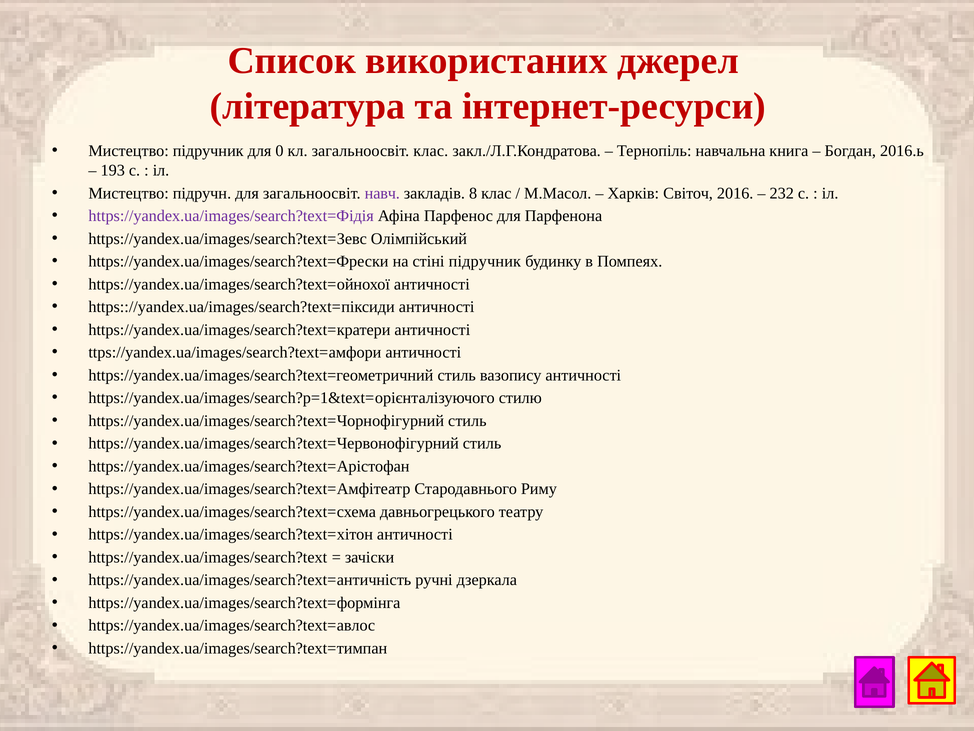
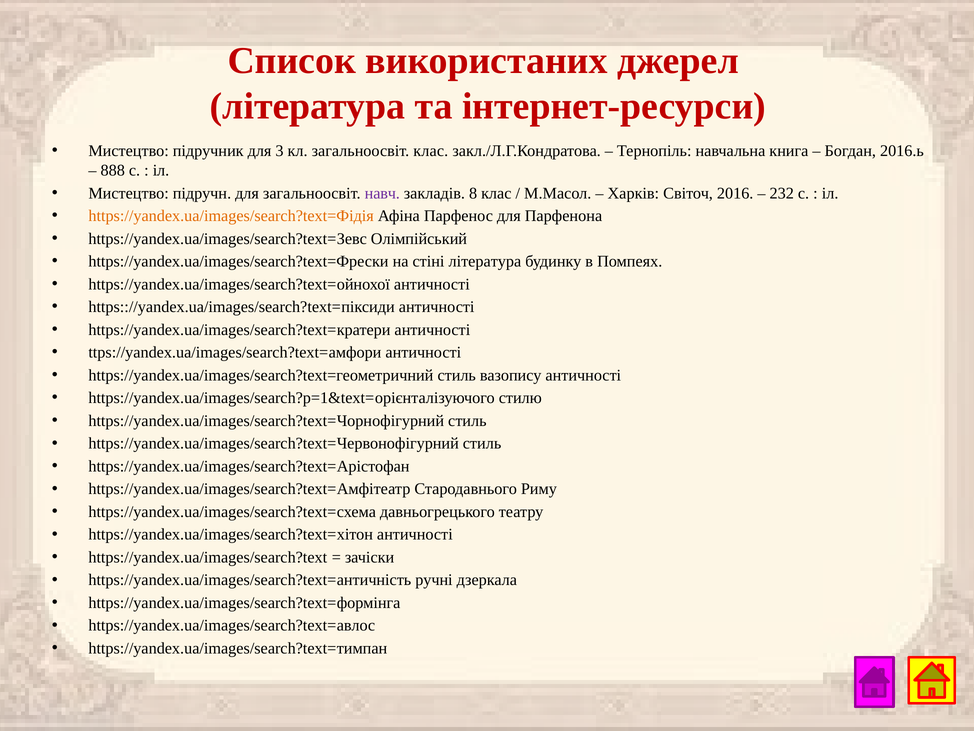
0: 0 -> 3
193: 193 -> 888
https://yandex.ua/images/search?text=Фідія colour: purple -> orange
стіні підручник: підручник -> література
